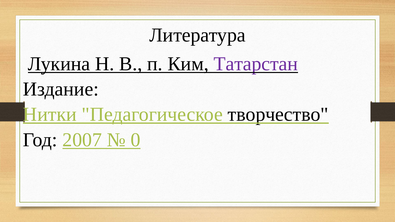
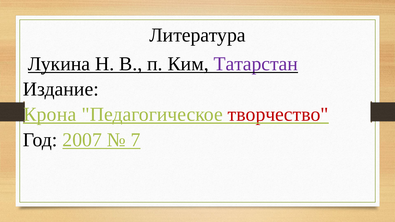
Нитки: Нитки -> Крона
творчество colour: black -> red
0: 0 -> 7
